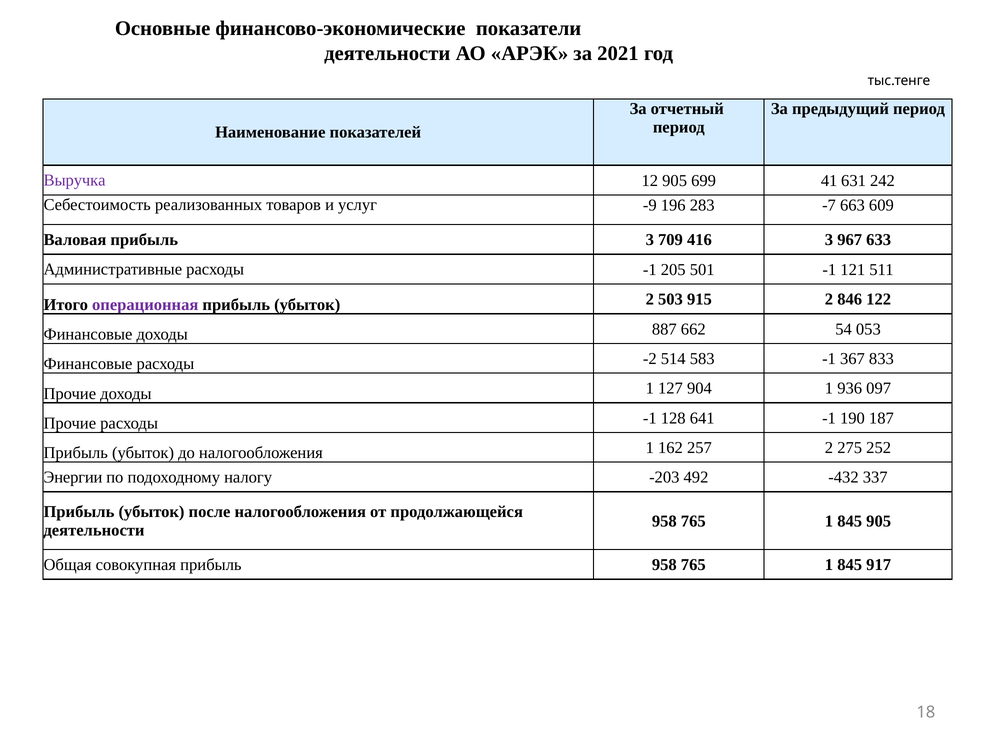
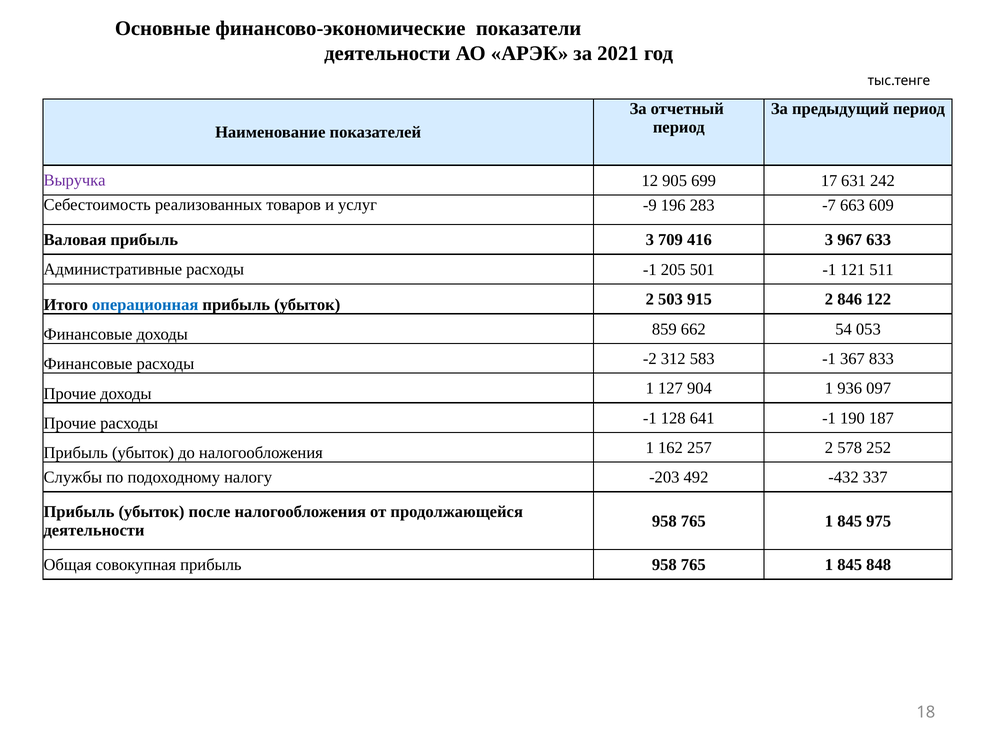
41: 41 -> 17
операционная colour: purple -> blue
887: 887 -> 859
514: 514 -> 312
275: 275 -> 578
Энергии: Энергии -> Службы
845 905: 905 -> 975
917: 917 -> 848
